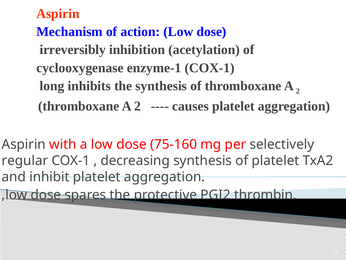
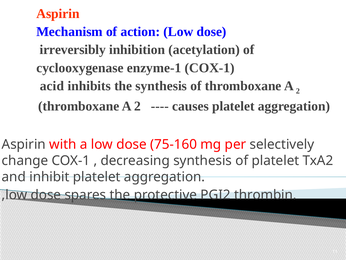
long: long -> acid
regular: regular -> change
